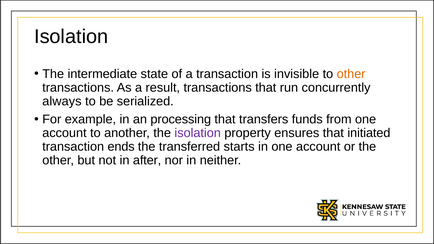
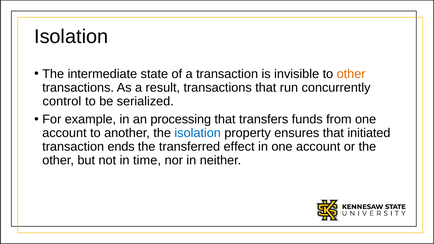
always: always -> control
isolation at (198, 133) colour: purple -> blue
starts: starts -> effect
after: after -> time
